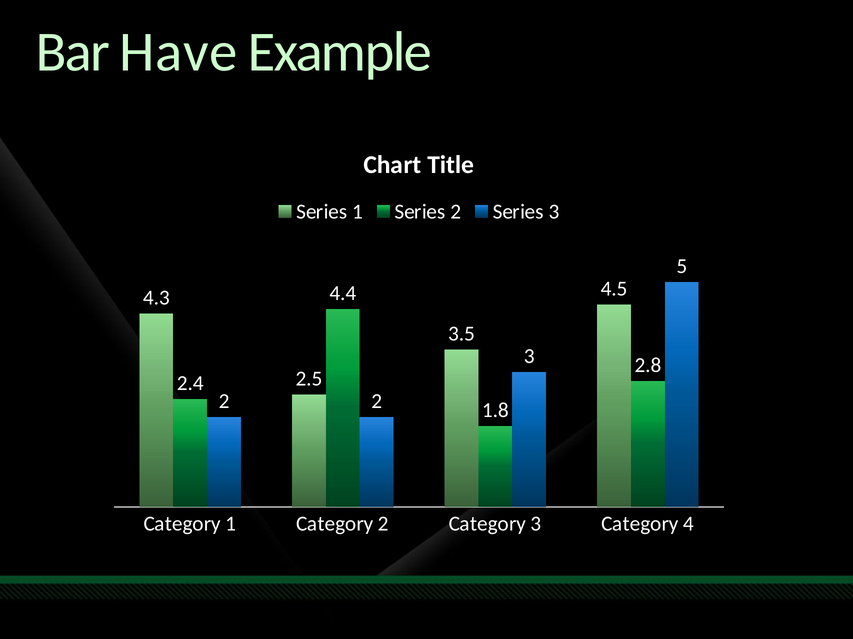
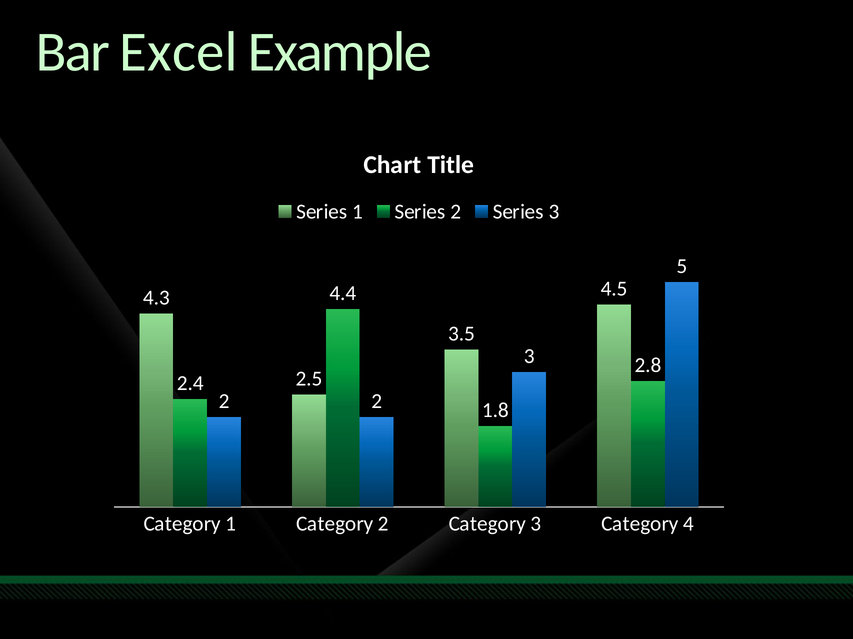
Have: Have -> Excel
